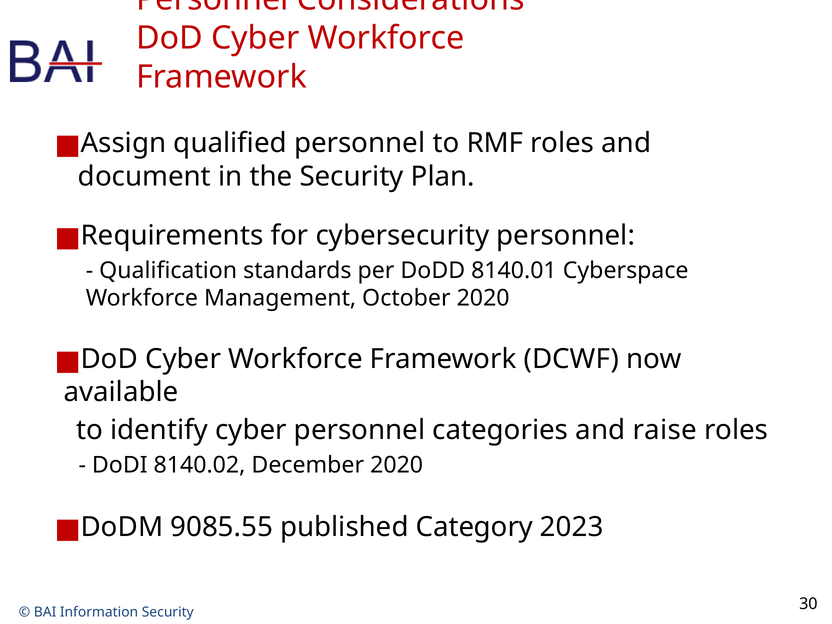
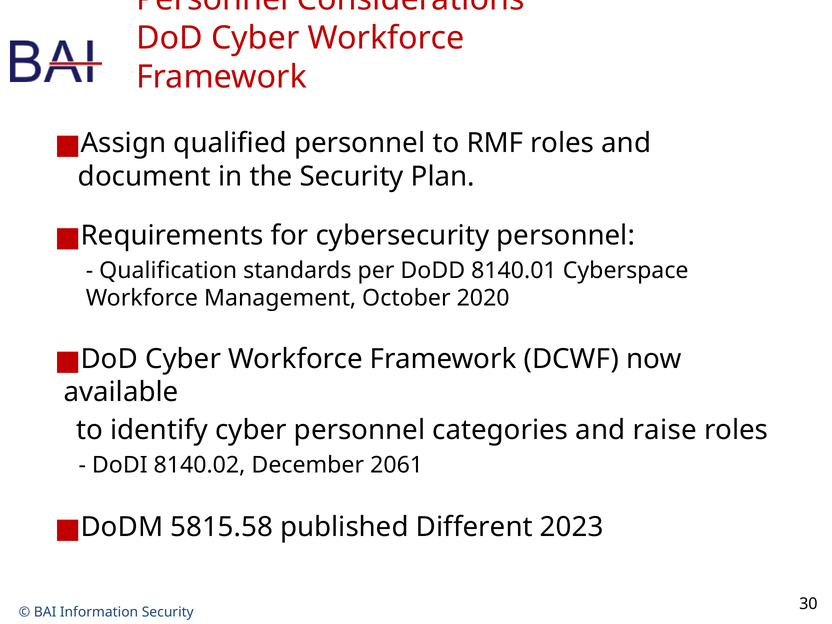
December 2020: 2020 -> 2061
9085.55: 9085.55 -> 5815.58
Category: Category -> Different
